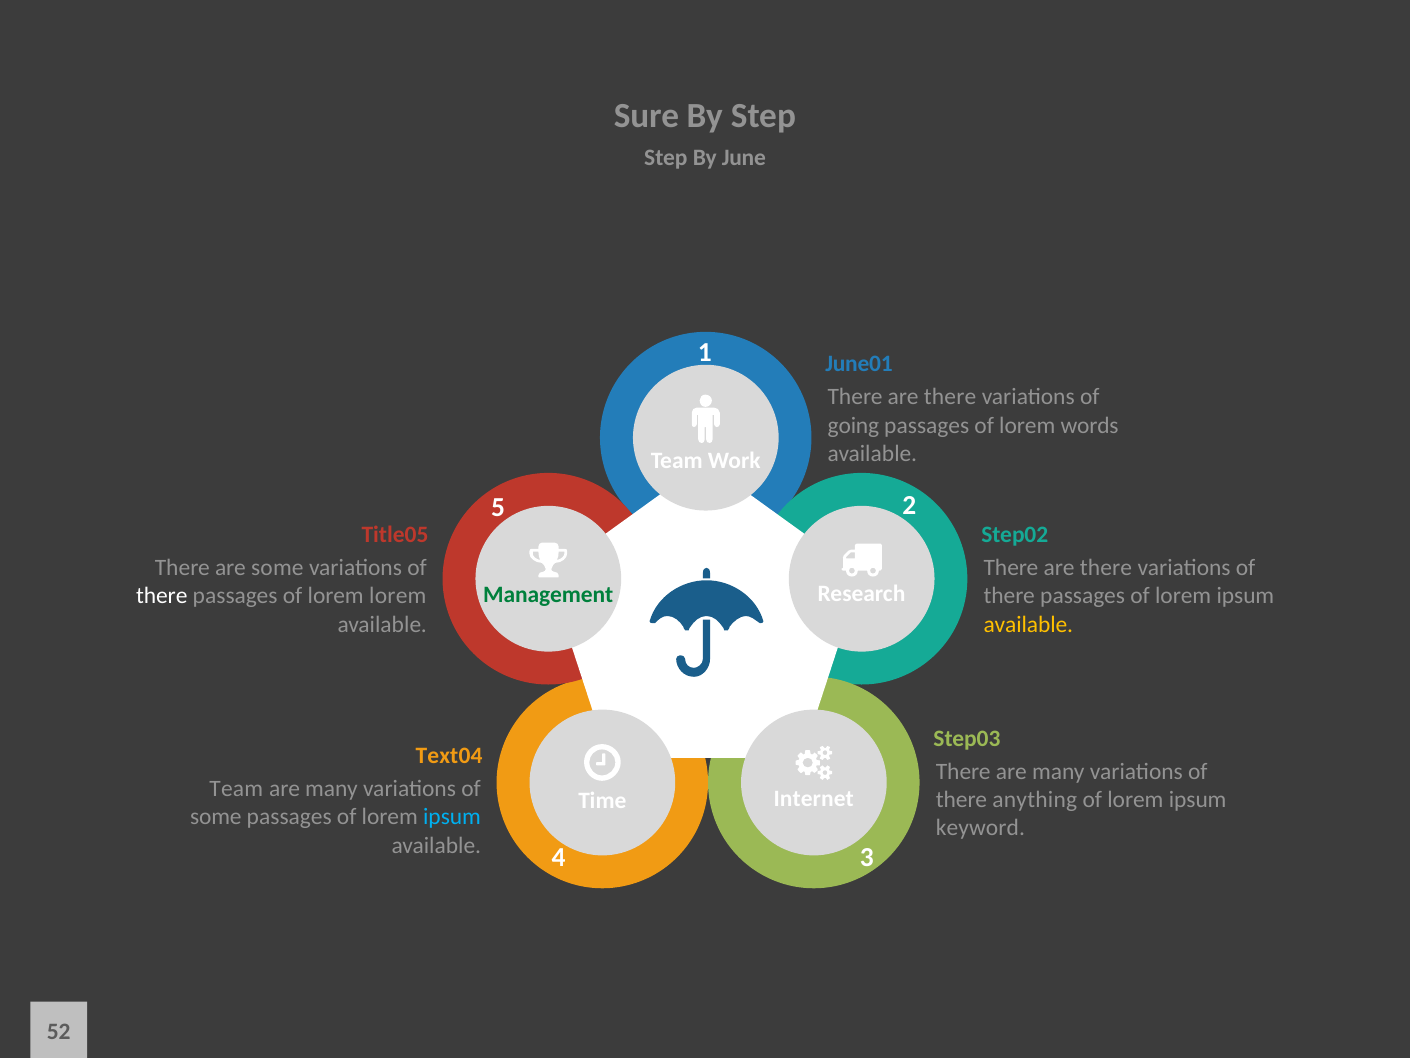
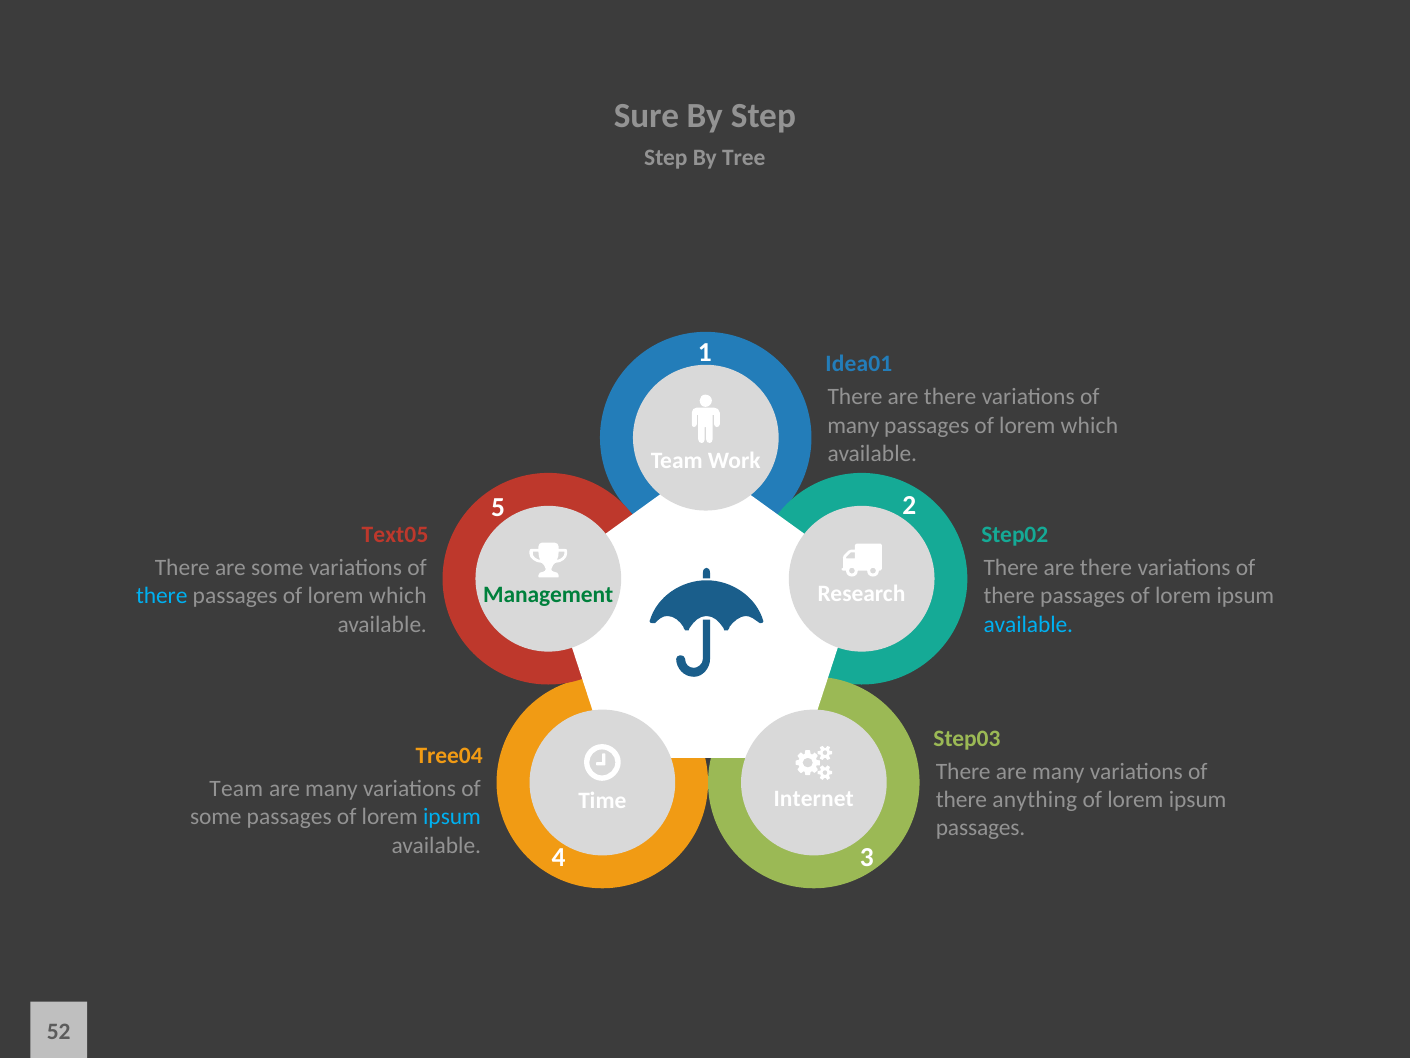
June: June -> Tree
June01: June01 -> Idea01
going at (853, 425): going -> many
words at (1090, 425): words -> which
Title05: Title05 -> Text05
there at (162, 596) colour: white -> light blue
lorem at (398, 596): lorem -> which
available at (1028, 624) colour: yellow -> light blue
Text04: Text04 -> Tree04
keyword at (980, 828): keyword -> passages
